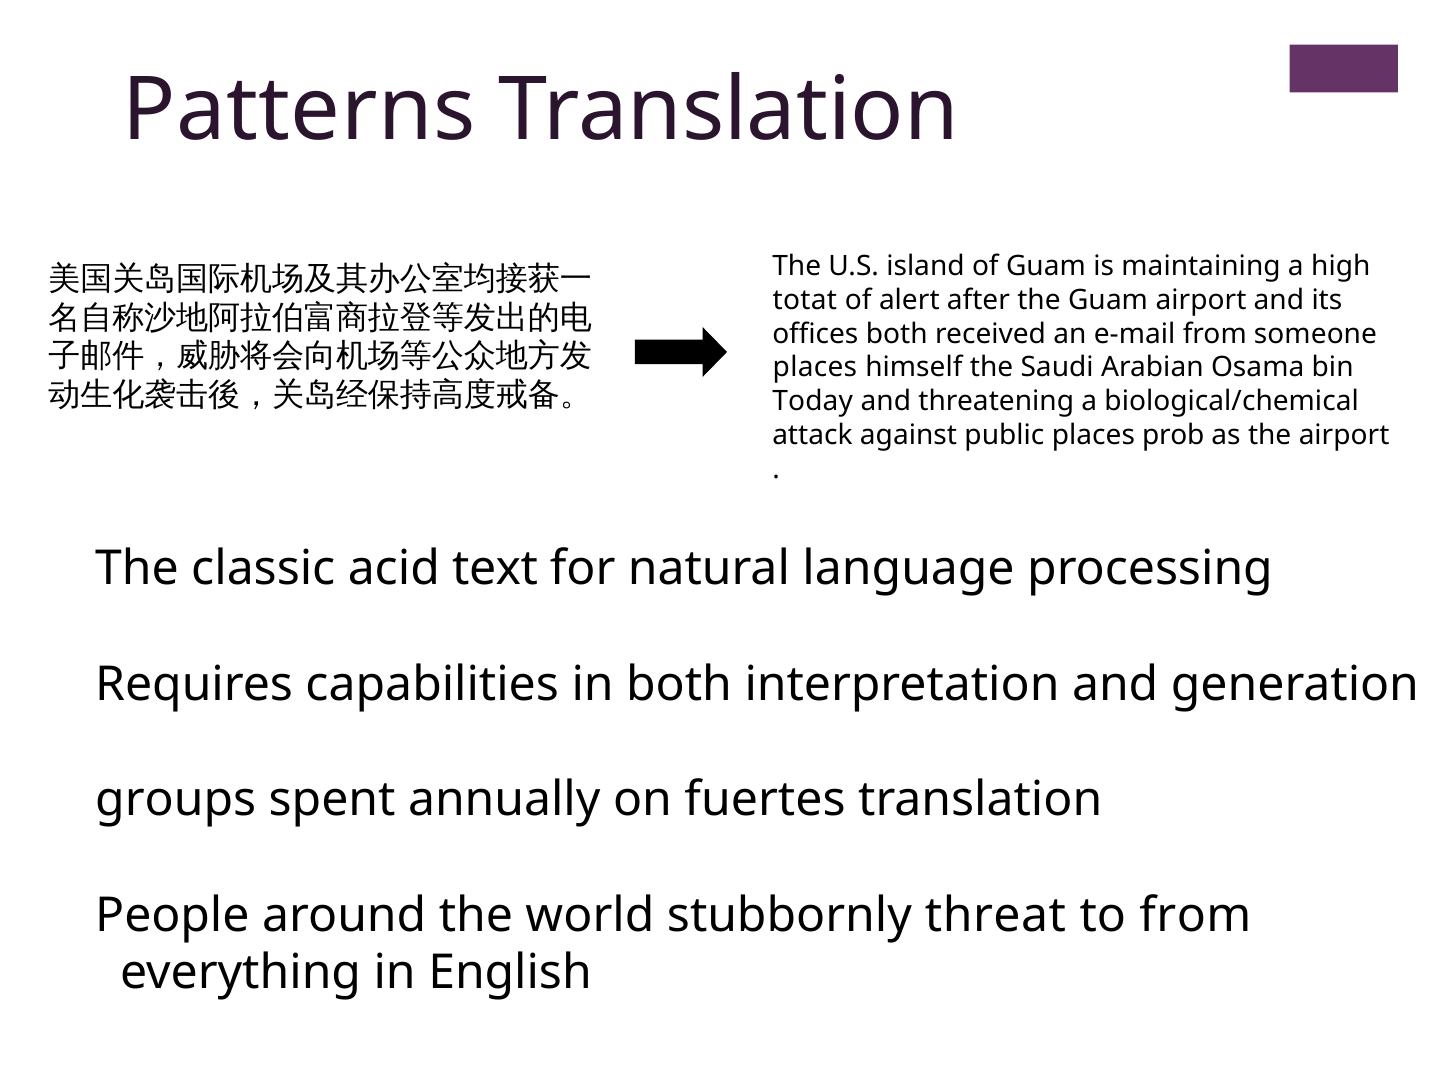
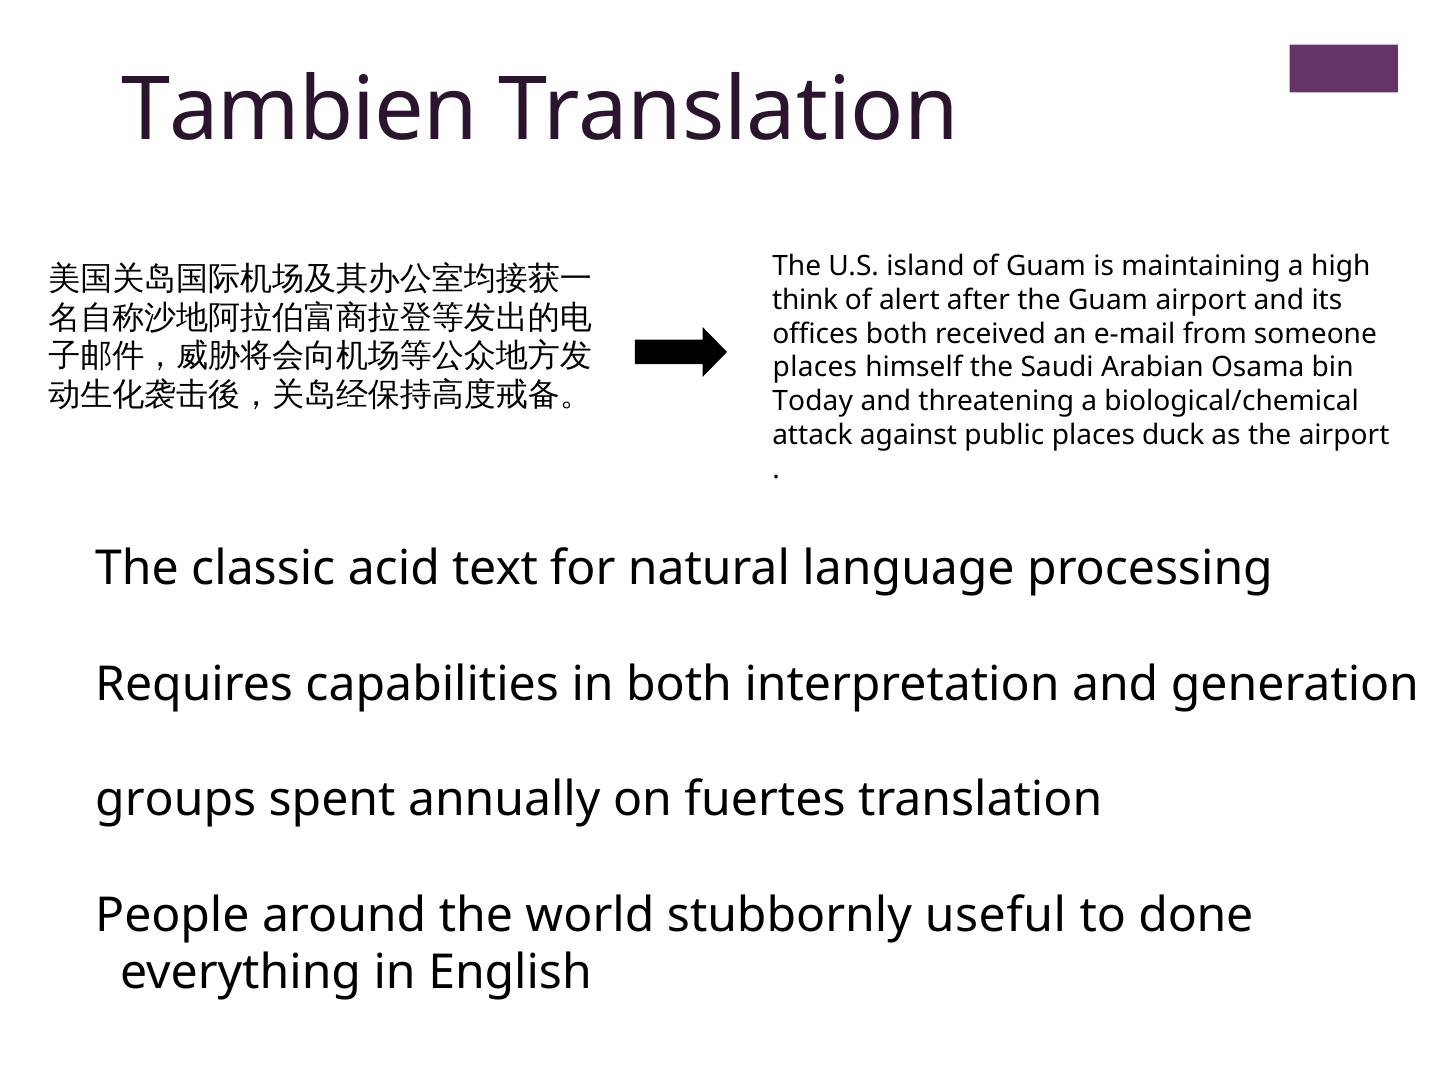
Patterns: Patterns -> Tambien
totat: totat -> think
prob: prob -> duck
threat: threat -> useful
to from: from -> done
